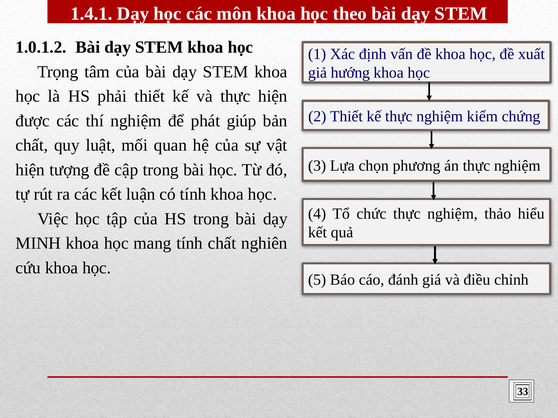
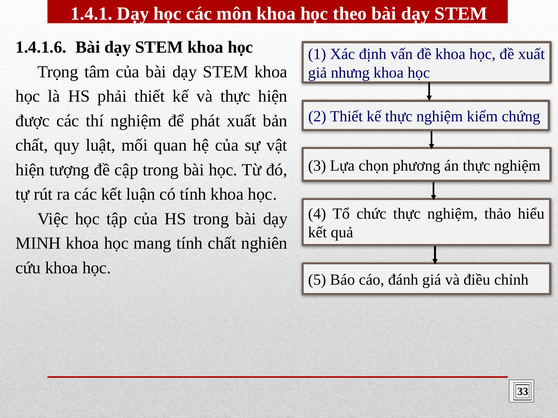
1.0.1.2: 1.0.1.2 -> 1.4.1.6
hướng: hướng -> nhưng
phát giúp: giúp -> xuất
